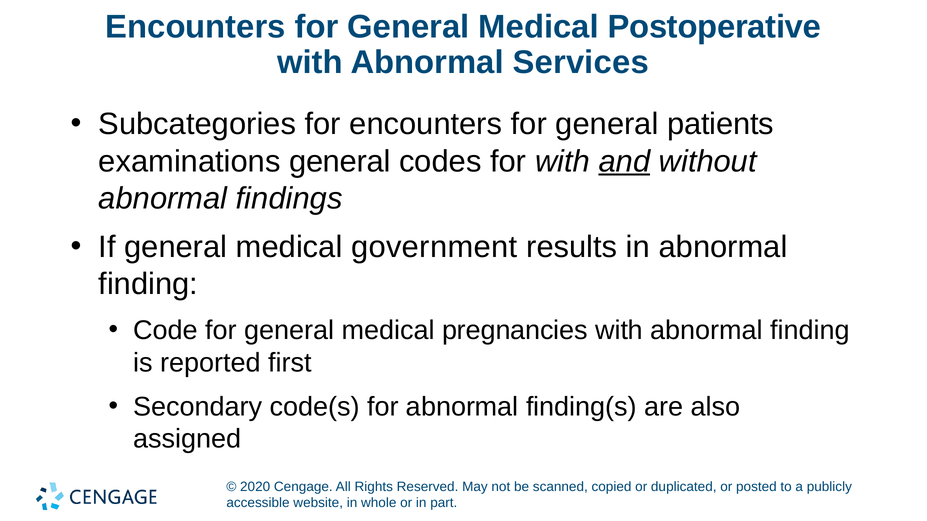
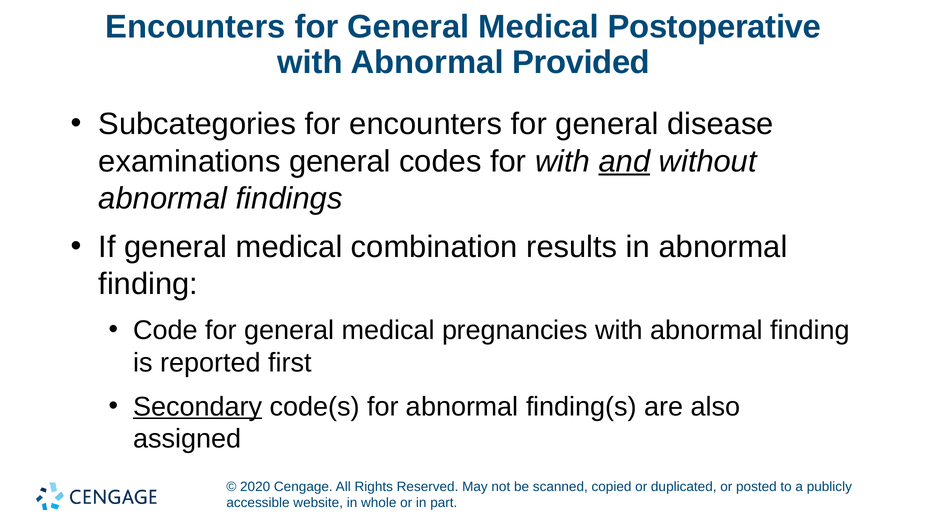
Services: Services -> Provided
patients: patients -> disease
government: government -> combination
Secondary underline: none -> present
